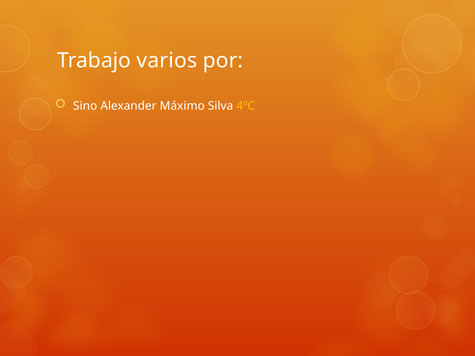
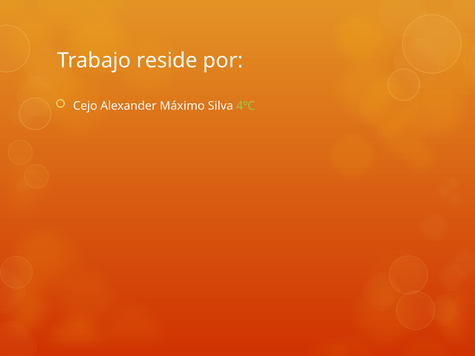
varios: varios -> reside
Sino: Sino -> Cejo
4ºC colour: yellow -> light green
